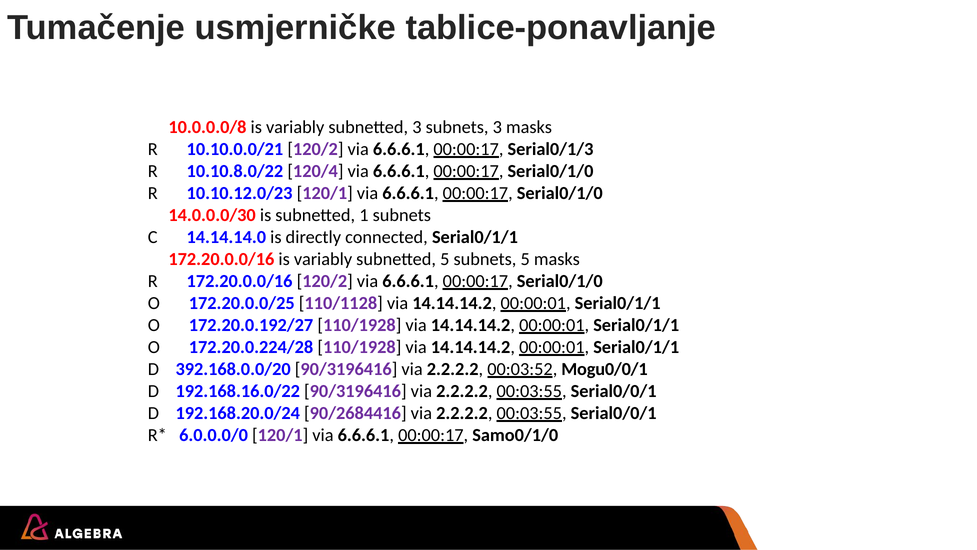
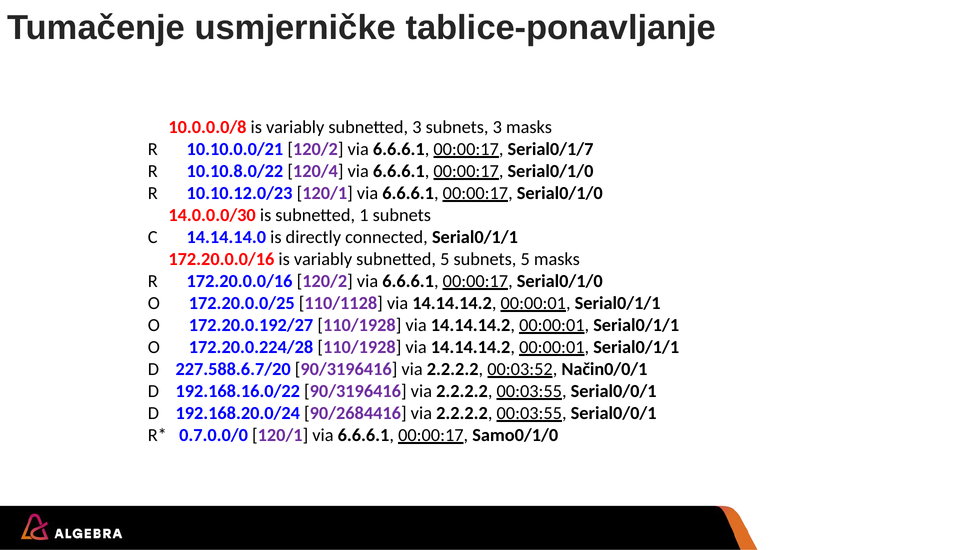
Serial0/1/3: Serial0/1/3 -> Serial0/1/7
392.168.0.0/20: 392.168.0.0/20 -> 227.588.6.7/20
Mogu0/0/1: Mogu0/0/1 -> Način0/0/1
6.0.0.0/0: 6.0.0.0/0 -> 0.7.0.0/0
